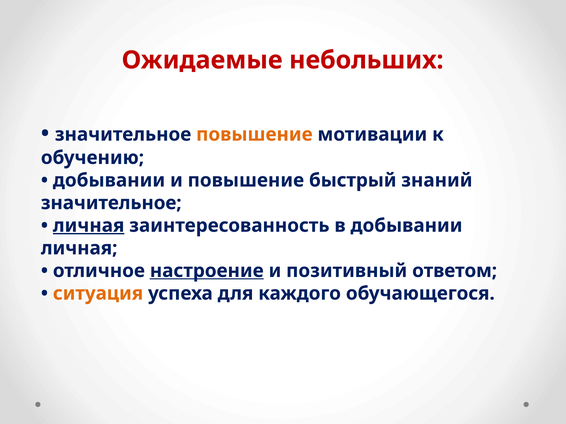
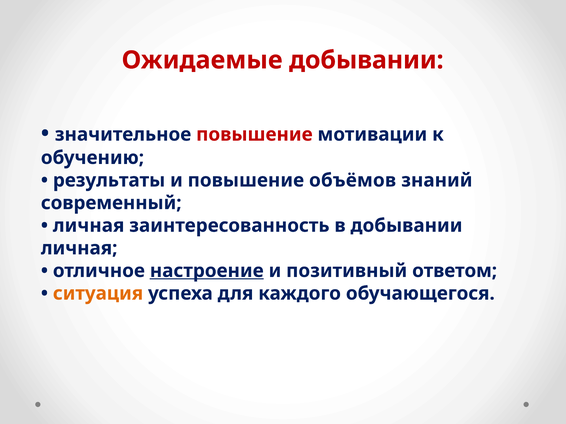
Ожидаемые небольших: небольших -> добывании
повышение at (254, 135) colour: orange -> red
добывании at (109, 181): добывании -> результаты
быстрый: быстрый -> объёмов
значительное at (111, 203): значительное -> современный
личная at (89, 226) underline: present -> none
